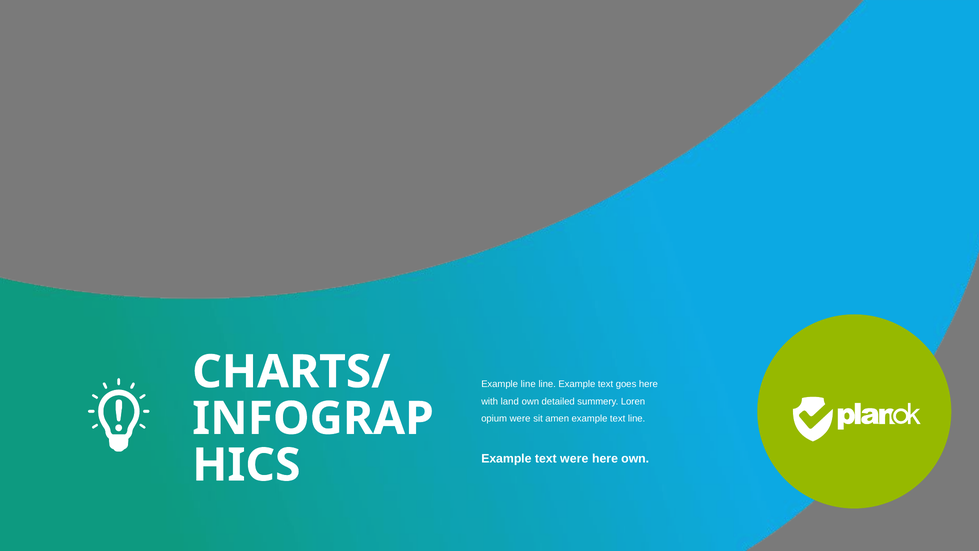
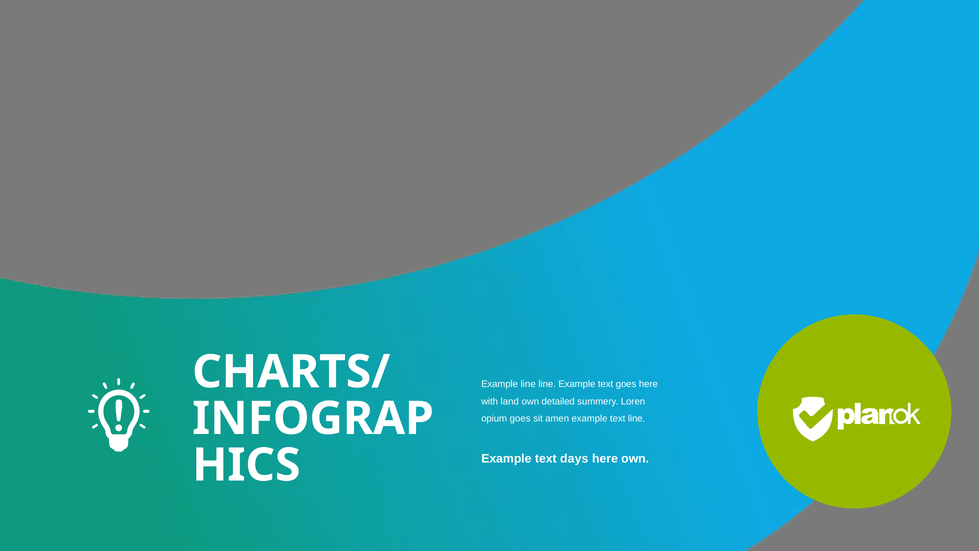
opium were: were -> goes
text were: were -> days
